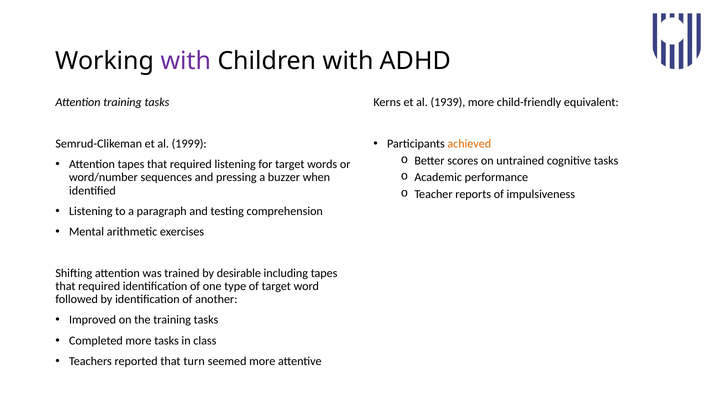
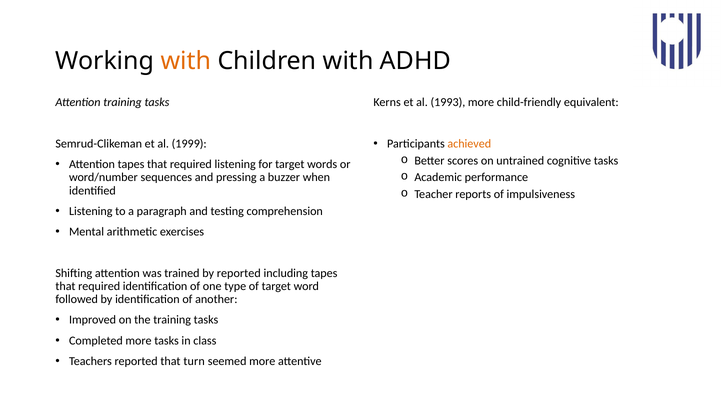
with at (186, 61) colour: purple -> orange
1939: 1939 -> 1993
by desirable: desirable -> reported
